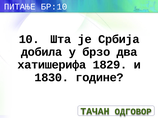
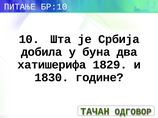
брзо: брзо -> буна
